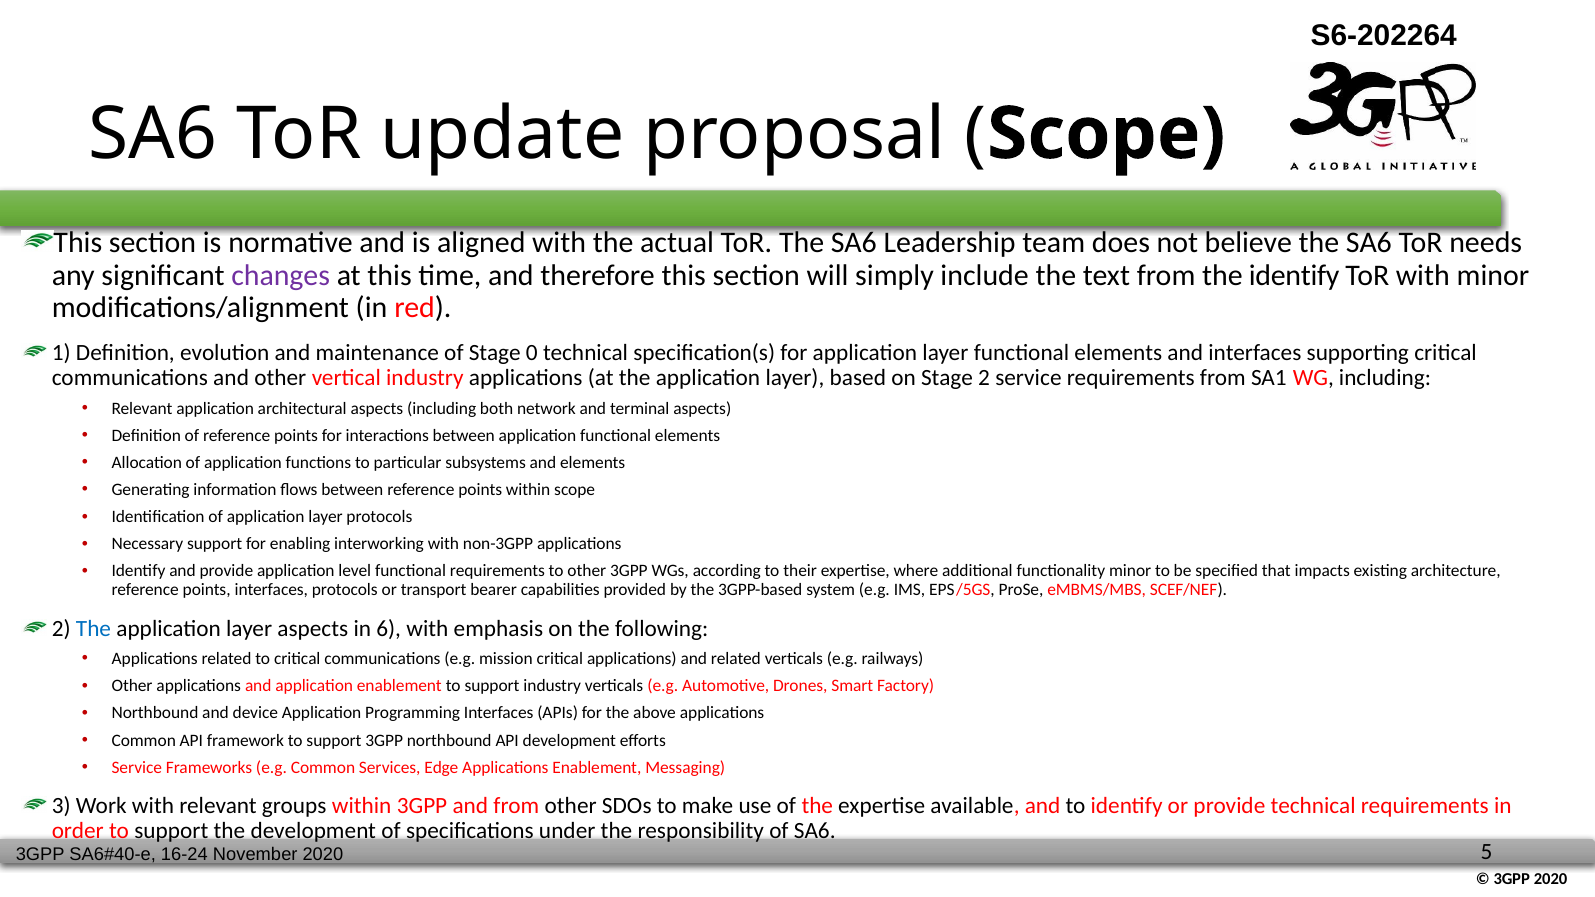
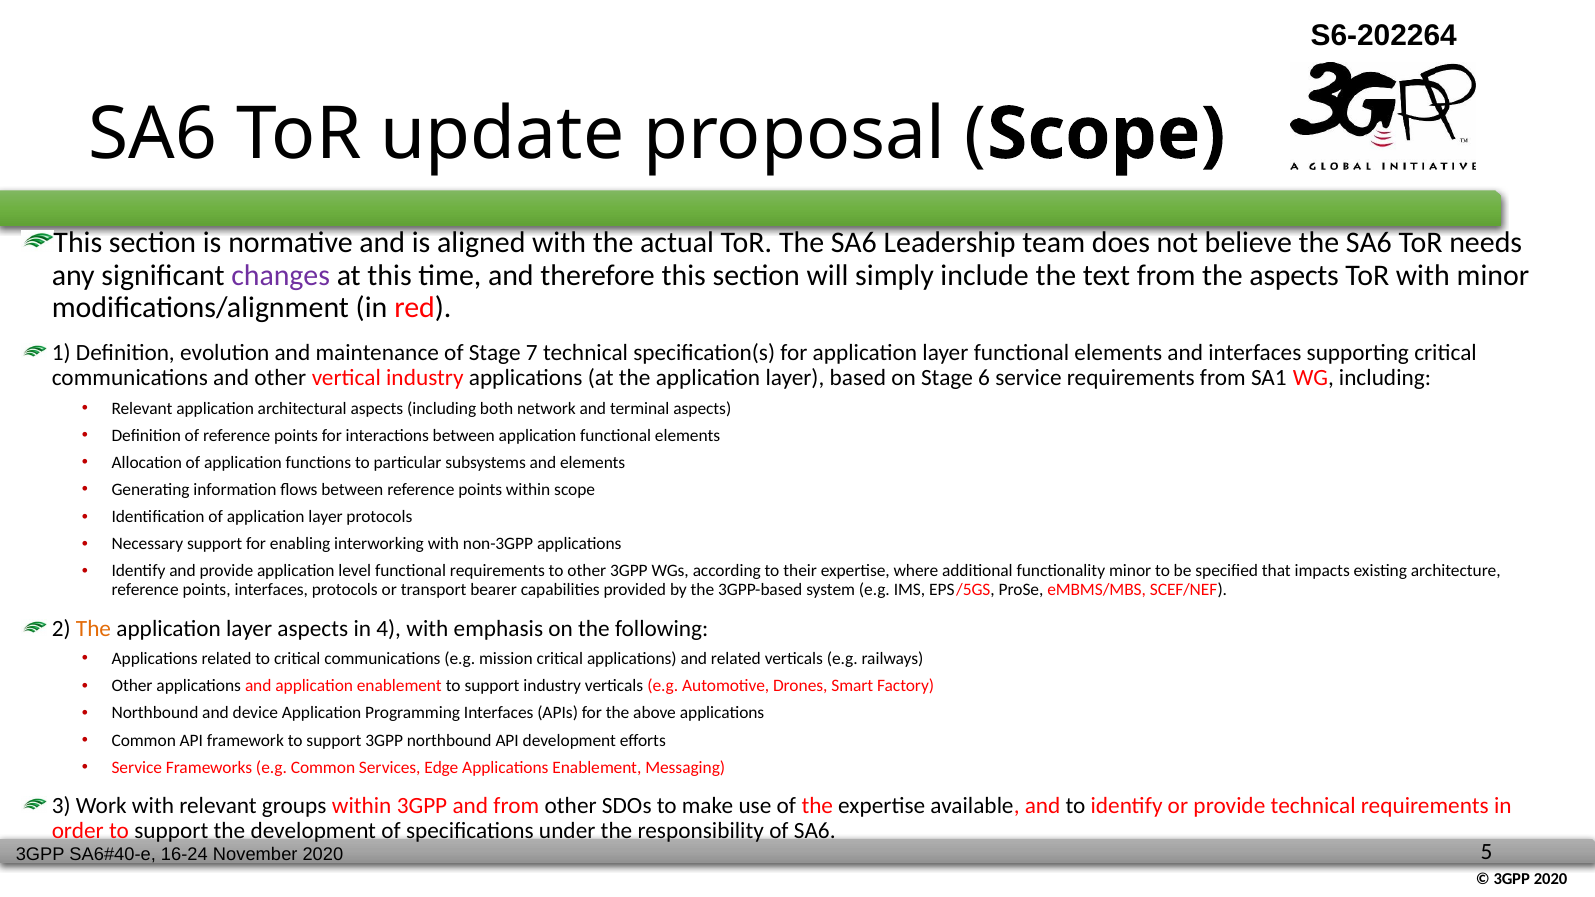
the identify: identify -> aspects
0: 0 -> 7
Stage 2: 2 -> 6
The at (94, 629) colour: blue -> orange
6: 6 -> 4
